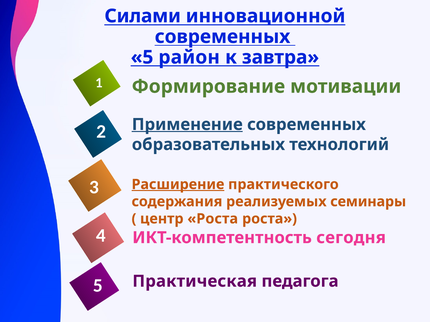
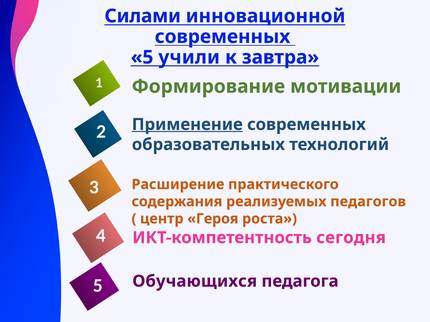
район: район -> учили
Расширение underline: present -> none
семинары: семинары -> педагогов
центр Роста: Роста -> Героя
Практическая: Практическая -> Обучающихся
